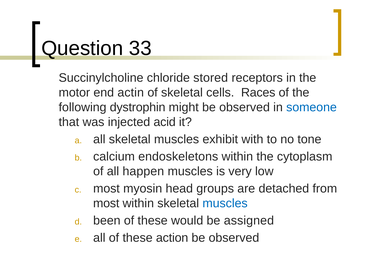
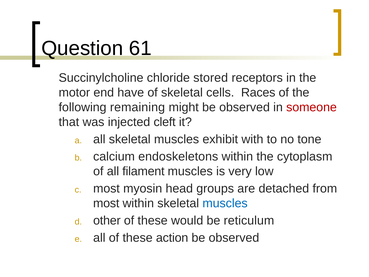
33: 33 -> 61
actin: actin -> have
dystrophin: dystrophin -> remaining
someone colour: blue -> red
acid: acid -> cleft
happen: happen -> filament
been: been -> other
assigned: assigned -> reticulum
